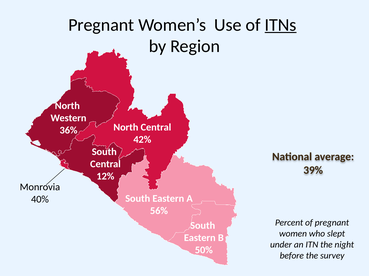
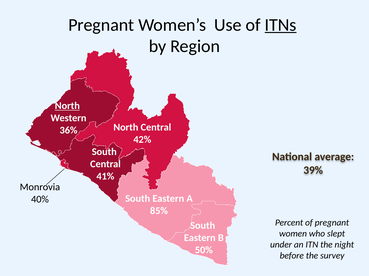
North at (67, 106) underline: none -> present
12%: 12% -> 41%
56%: 56% -> 85%
